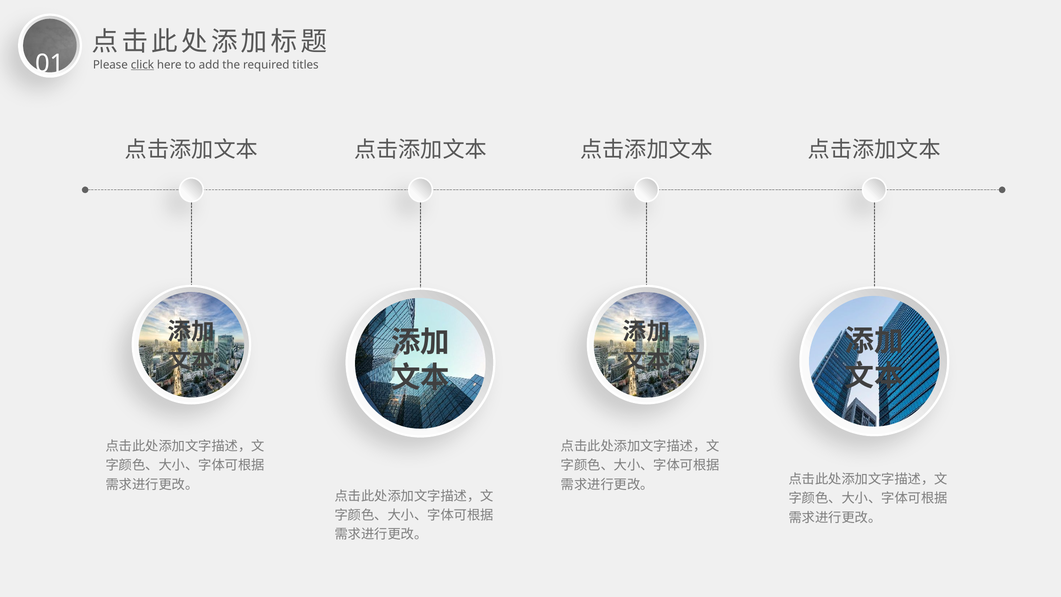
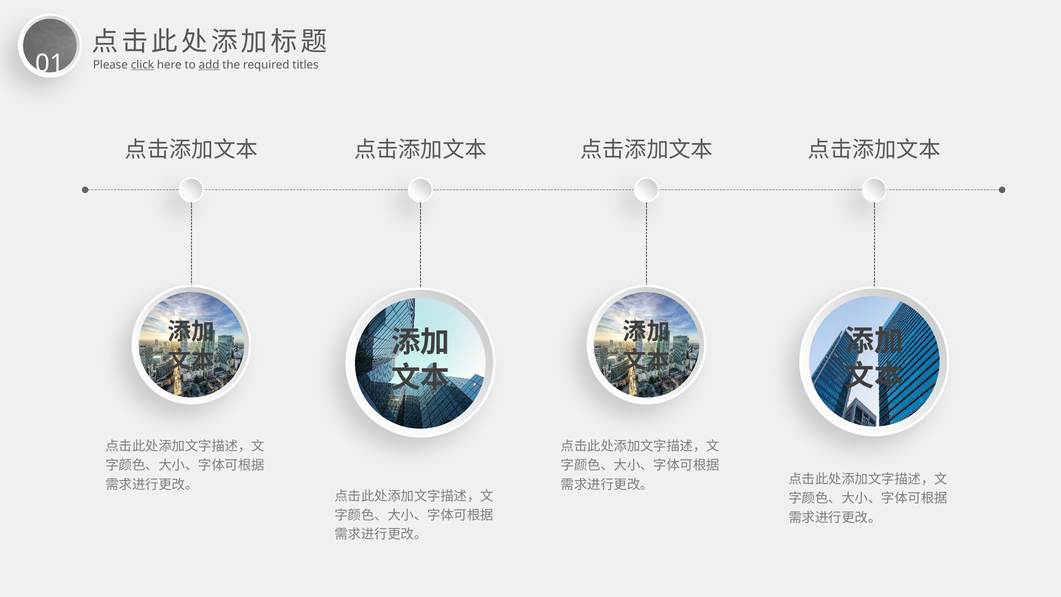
add underline: none -> present
